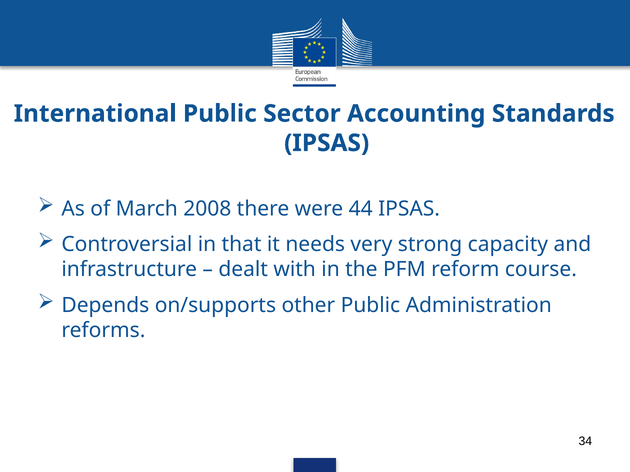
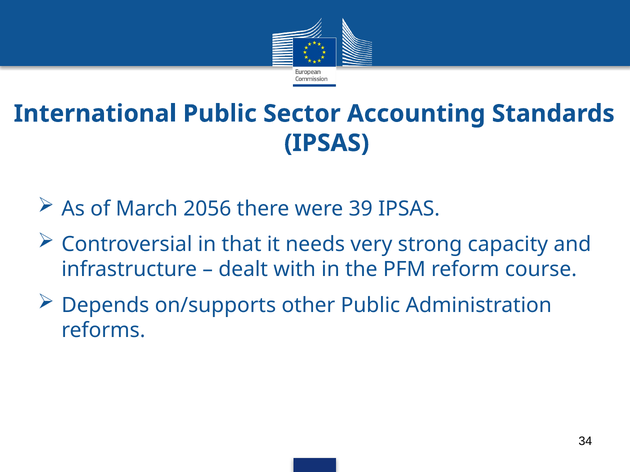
2008: 2008 -> 2056
44: 44 -> 39
